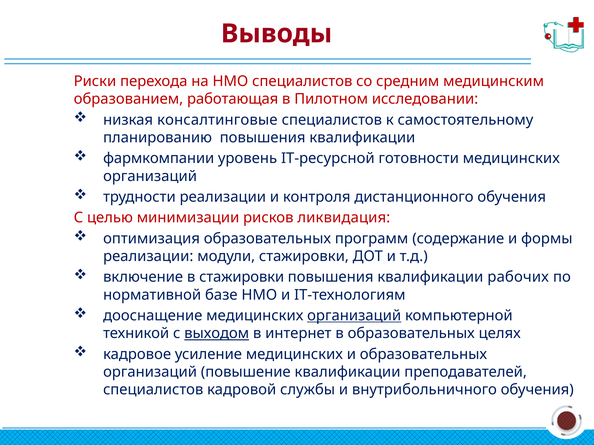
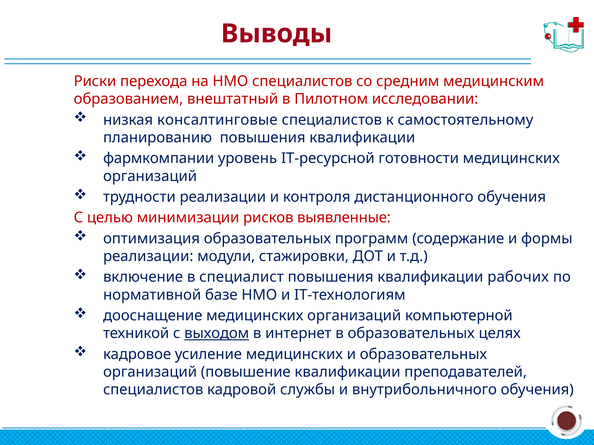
работающая: работающая -> внештатный
ликвидация: ликвидация -> выявленные
в стажировки: стажировки -> специалист
организаций at (354, 316) underline: present -> none
